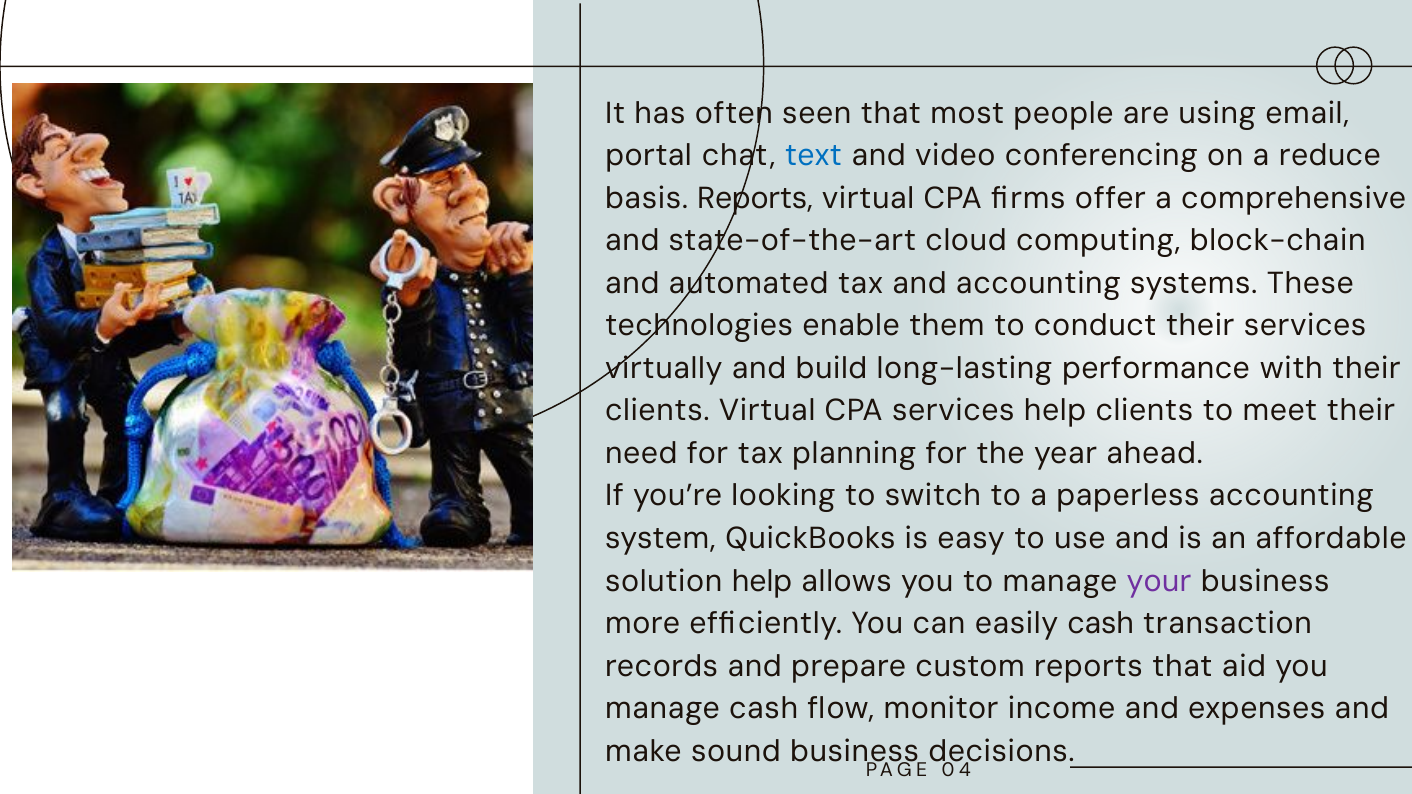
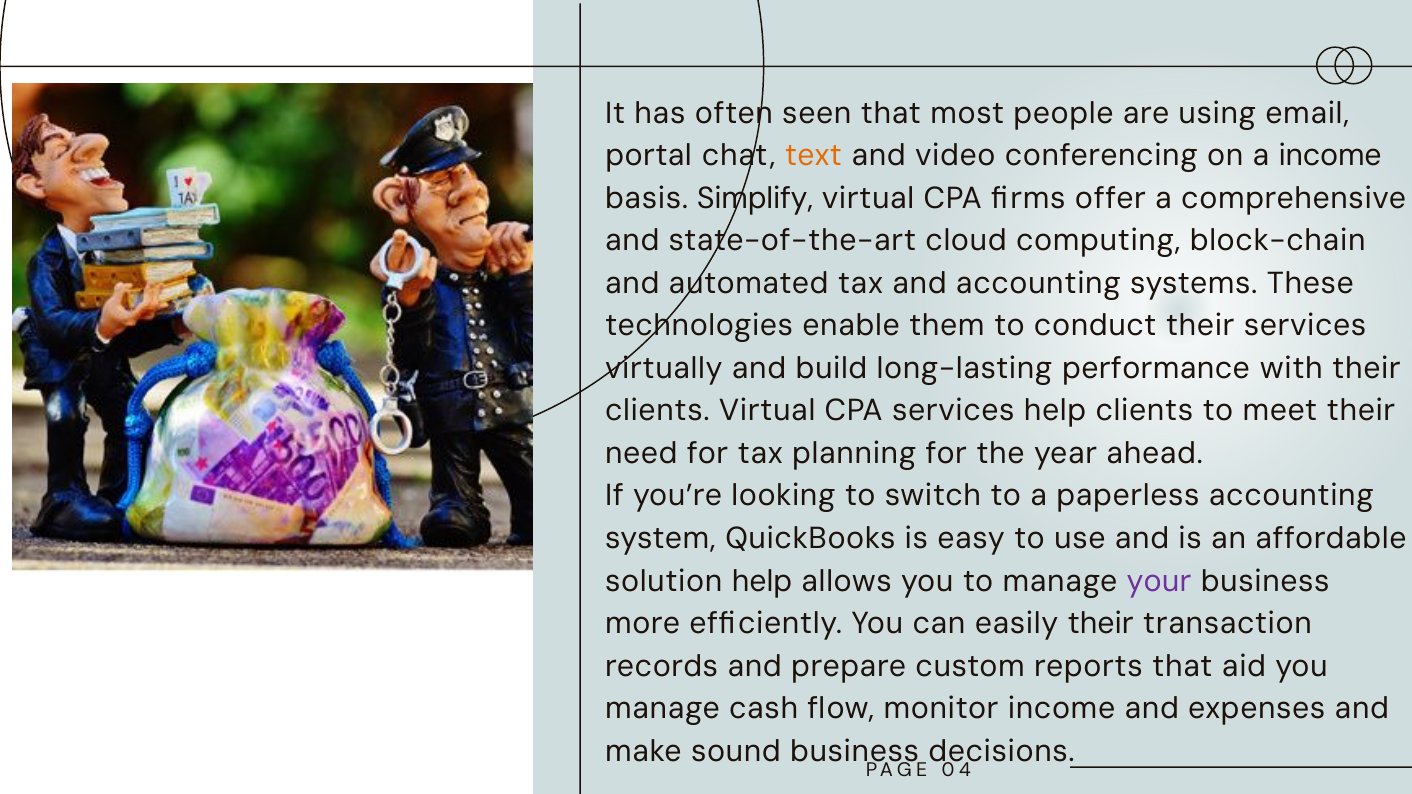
text colour: blue -> orange
a reduce: reduce -> income
basis Reports: Reports -> Simplify
easily cash: cash -> their
